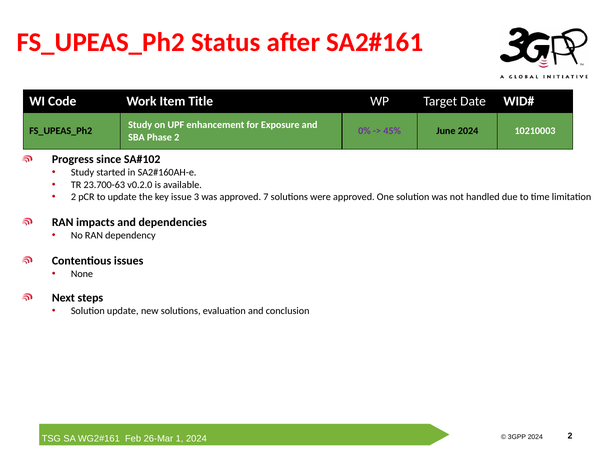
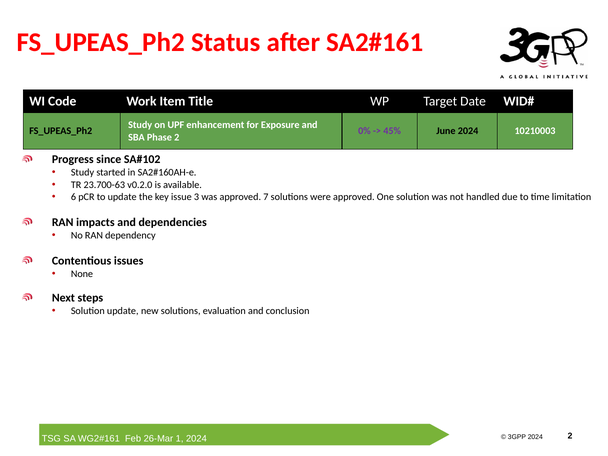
2 at (73, 197): 2 -> 6
